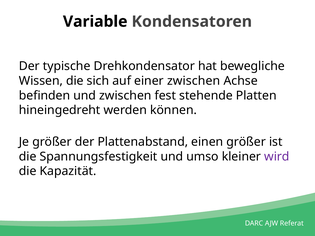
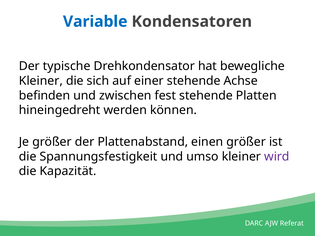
Variable colour: black -> blue
Wissen at (41, 81): Wissen -> Kleiner
einer zwischen: zwischen -> stehende
